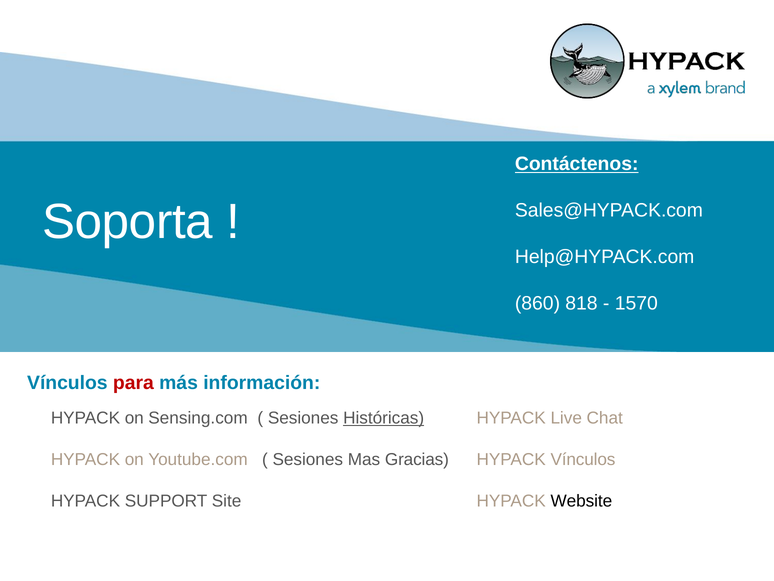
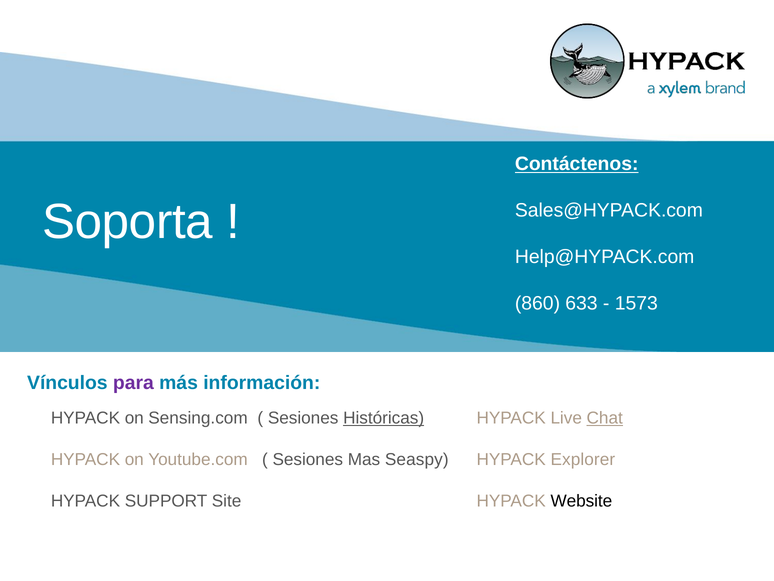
818: 818 -> 633
1570: 1570 -> 1573
para colour: red -> purple
Chat underline: none -> present
Gracias: Gracias -> Seaspy
HYPACK Vínculos: Vínculos -> Explorer
